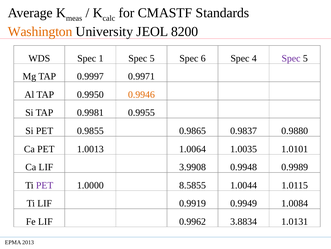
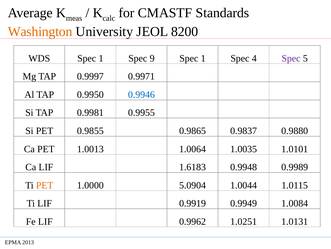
1 Spec 5: 5 -> 9
6 at (203, 58): 6 -> 1
0.9946 colour: orange -> blue
3.9908: 3.9908 -> 1.6183
PET at (45, 185) colour: purple -> orange
8.5855: 8.5855 -> 5.0904
3.8834: 3.8834 -> 1.0251
